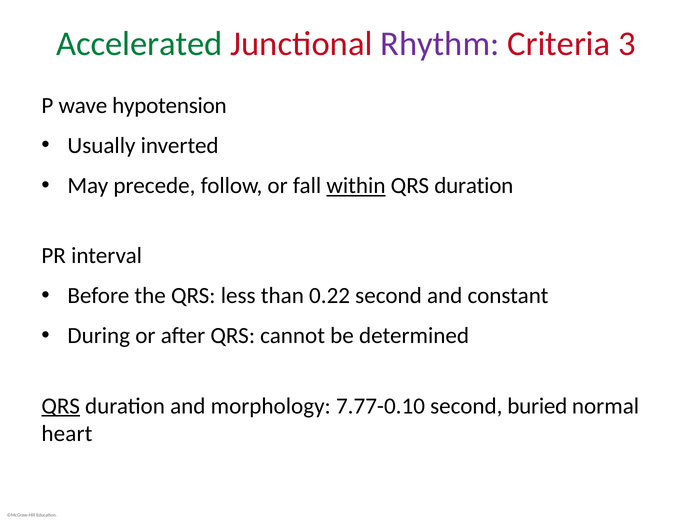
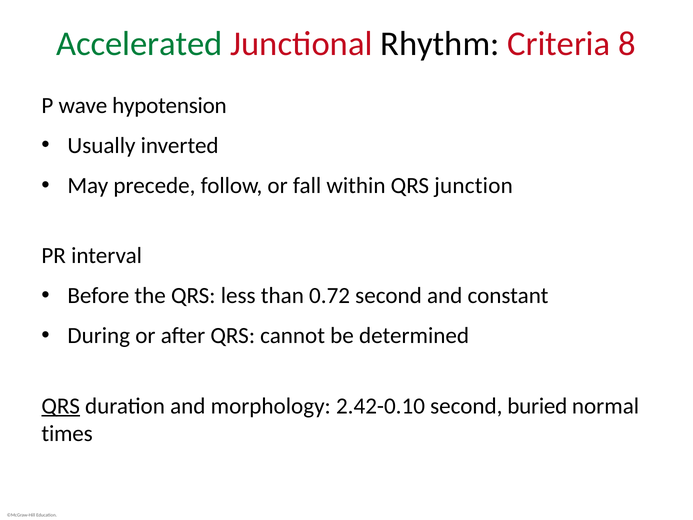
Rhythm colour: purple -> black
3: 3 -> 8
within underline: present -> none
duration at (474, 186): duration -> junction
0.22: 0.22 -> 0.72
7.77-0.10: 7.77-0.10 -> 2.42-0.10
heart: heart -> times
